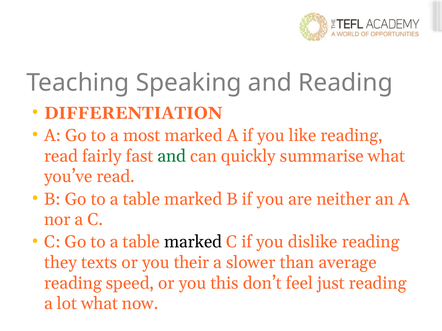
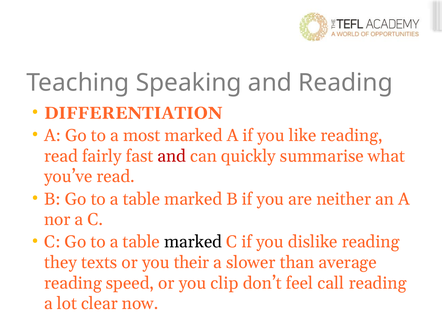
and at (172, 156) colour: green -> red
this: this -> clip
just: just -> call
lot what: what -> clear
